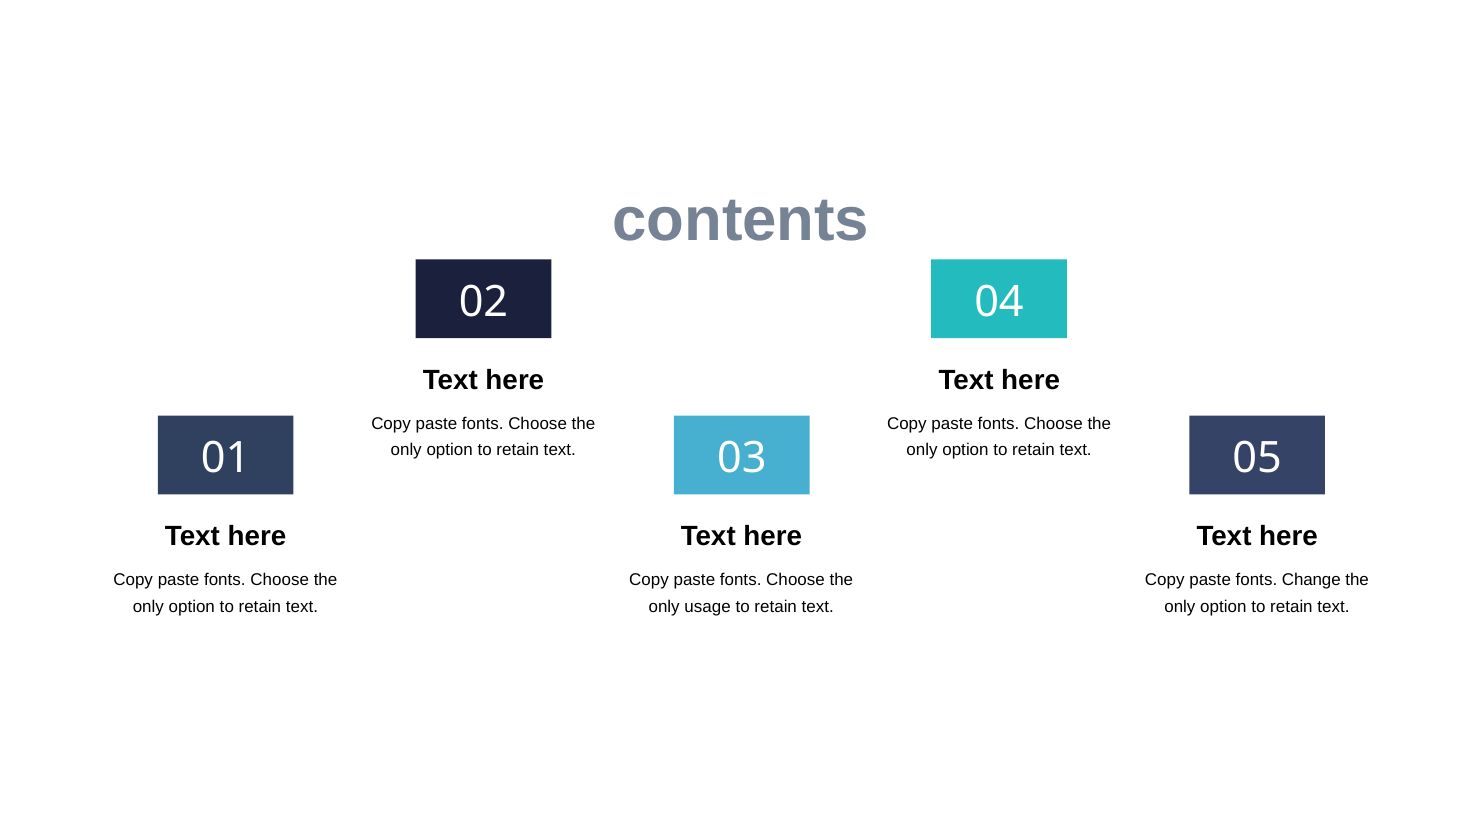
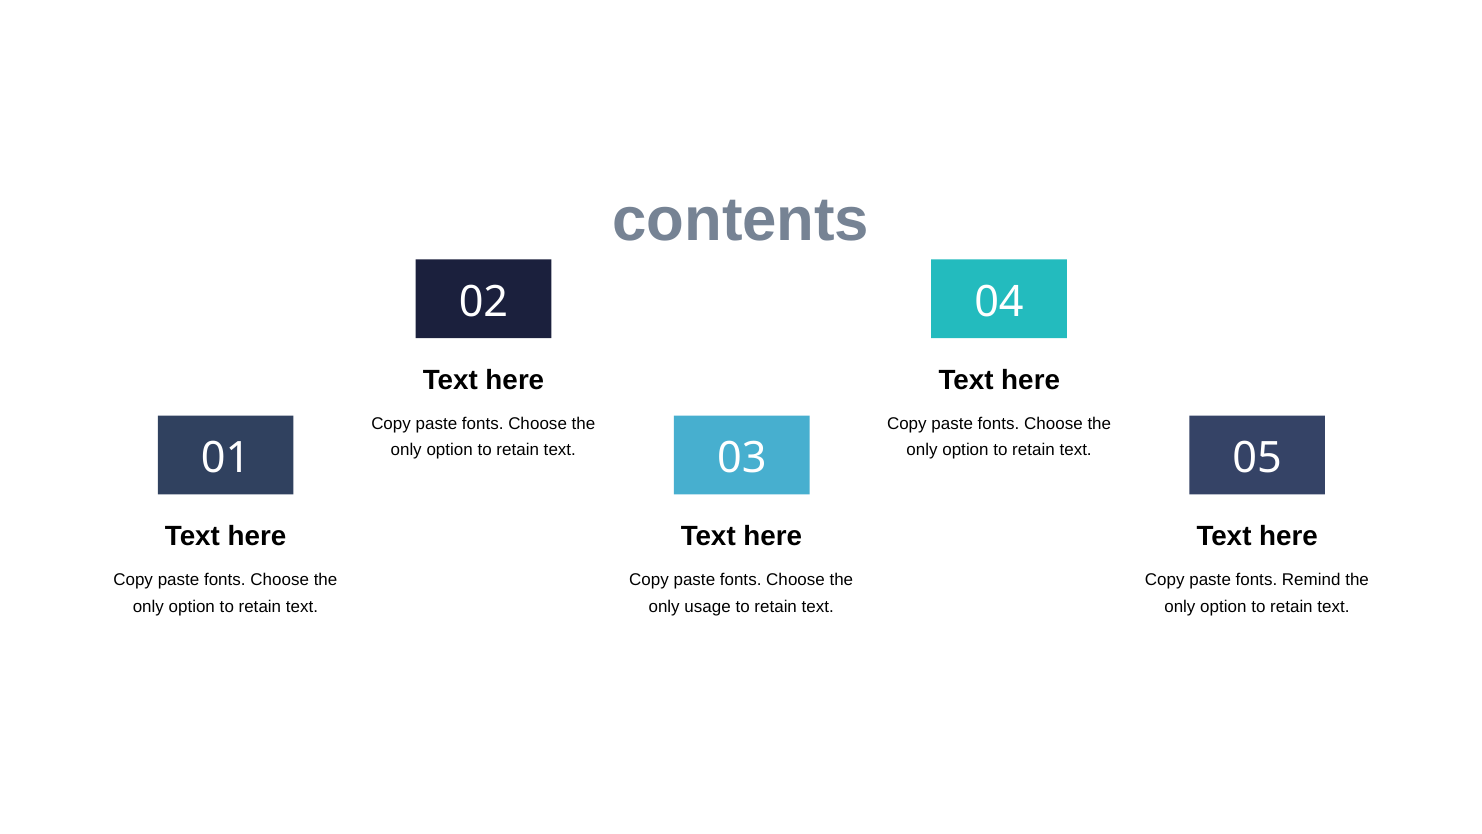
Change: Change -> Remind
